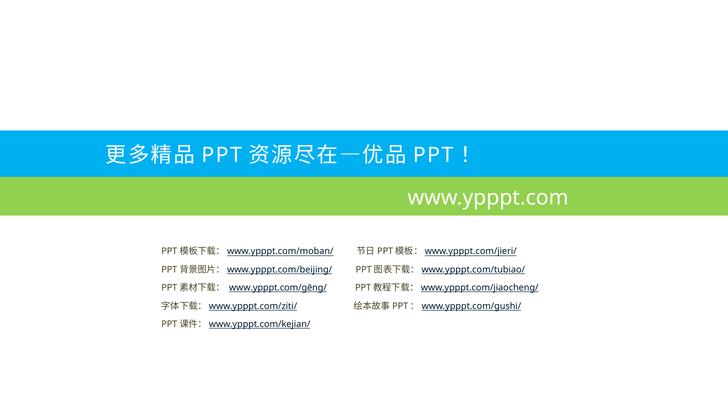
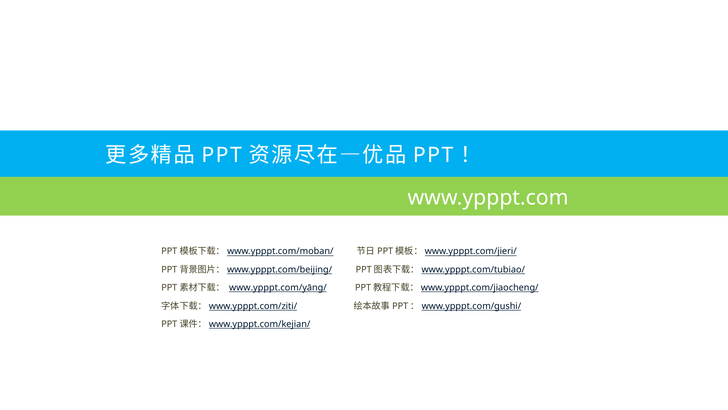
www.ypppt.com/ɡēnɡ/: www.ypppt.com/ɡēnɡ/ -> www.ypppt.com/yāng/
